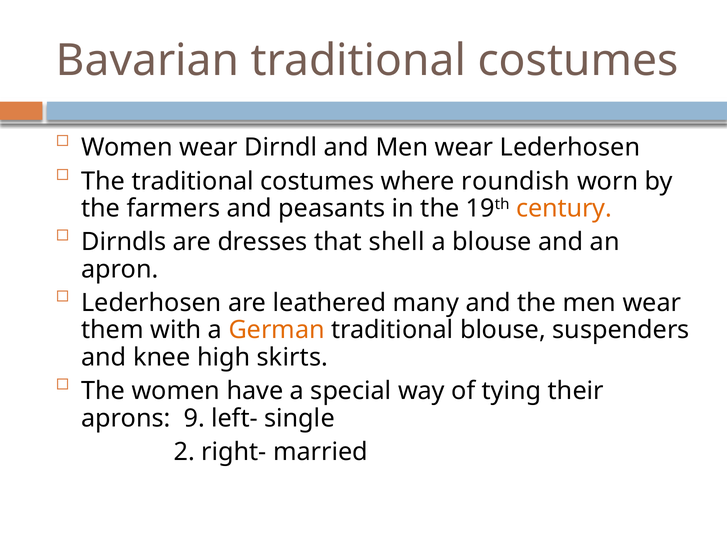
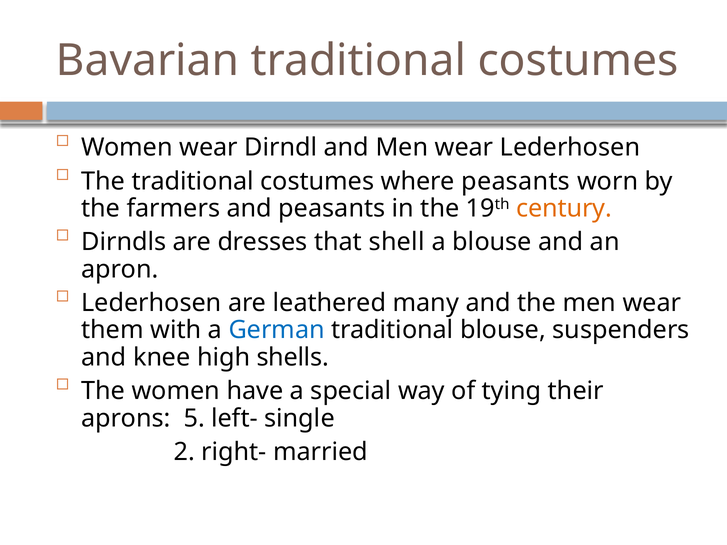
where roundish: roundish -> peasants
German colour: orange -> blue
skirts: skirts -> shells
9: 9 -> 5
